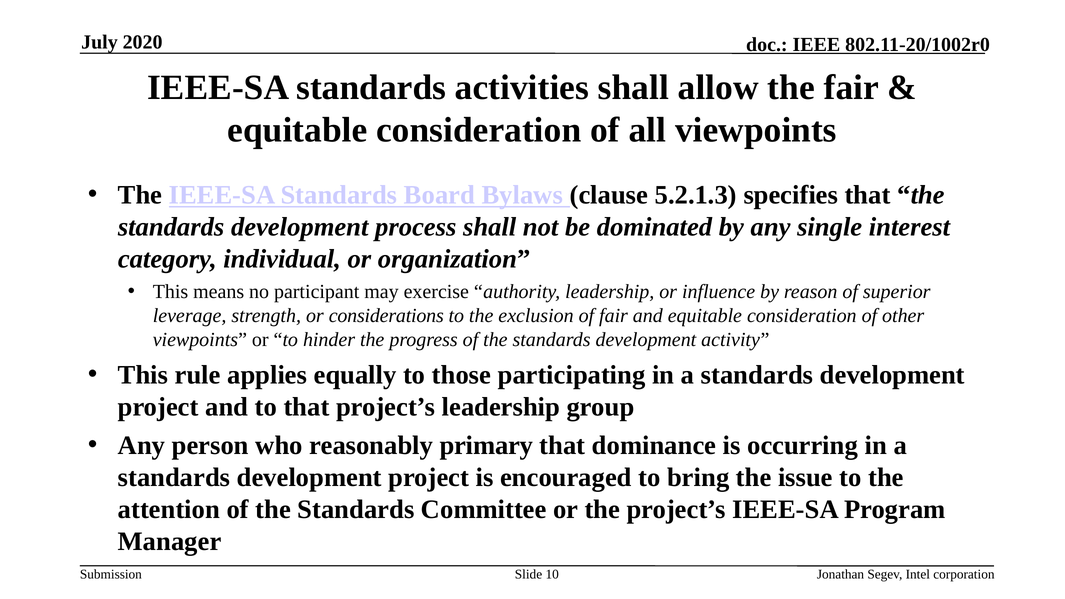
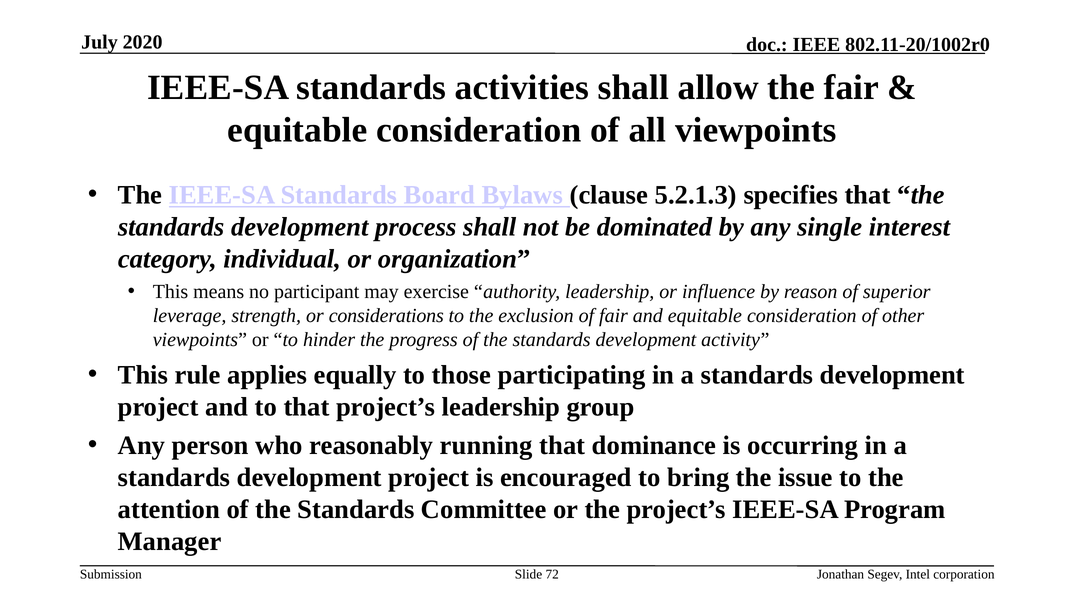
primary: primary -> running
10: 10 -> 72
